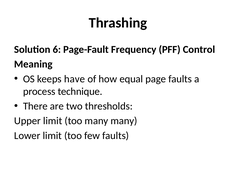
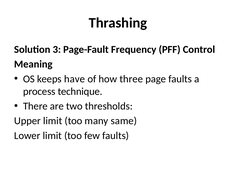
6: 6 -> 3
equal: equal -> three
many many: many -> same
